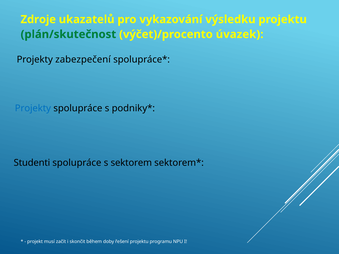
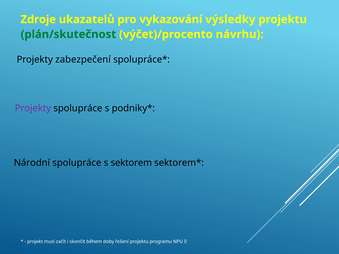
výsledku: výsledku -> výsledky
úvazek: úvazek -> návrhu
Projekty at (33, 108) colour: blue -> purple
Studenti: Studenti -> Národní
